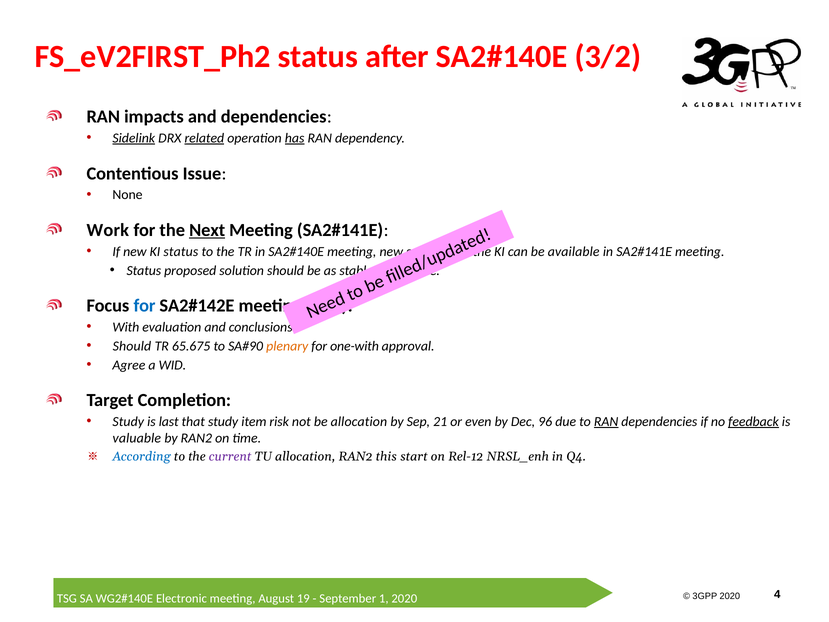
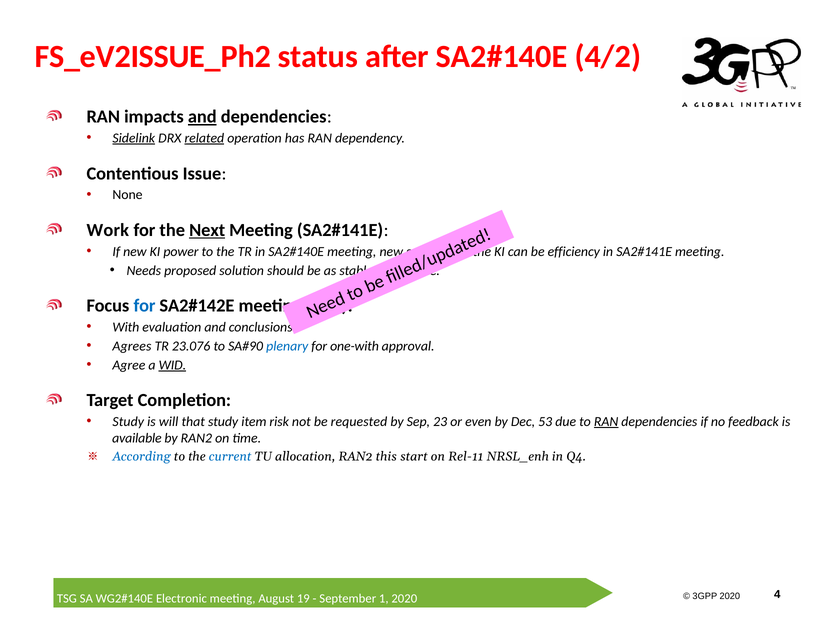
FS_eV2FIRST_Ph2: FS_eV2FIRST_Ph2 -> FS_eV2ISSUE_Ph2
3/2: 3/2 -> 4/2
and at (202, 117) underline: none -> present
has underline: present -> none
KI status: status -> power
available: available -> efficiency
Status at (144, 270): Status -> Needs
Should at (132, 346): Should -> Agrees
65.675: 65.675 -> 23.076
plenary colour: orange -> blue
WID underline: none -> present
last: last -> will
be allocation: allocation -> requested
21: 21 -> 23
96: 96 -> 53
feedback underline: present -> none
valuable: valuable -> available
current colour: purple -> blue
Rel-12: Rel-12 -> Rel-11
